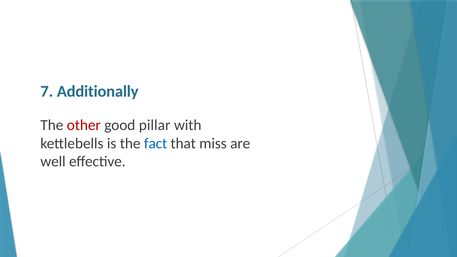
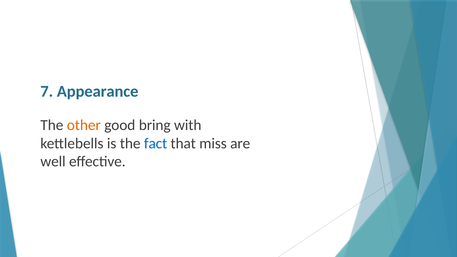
Additionally: Additionally -> Appearance
other colour: red -> orange
pillar: pillar -> bring
